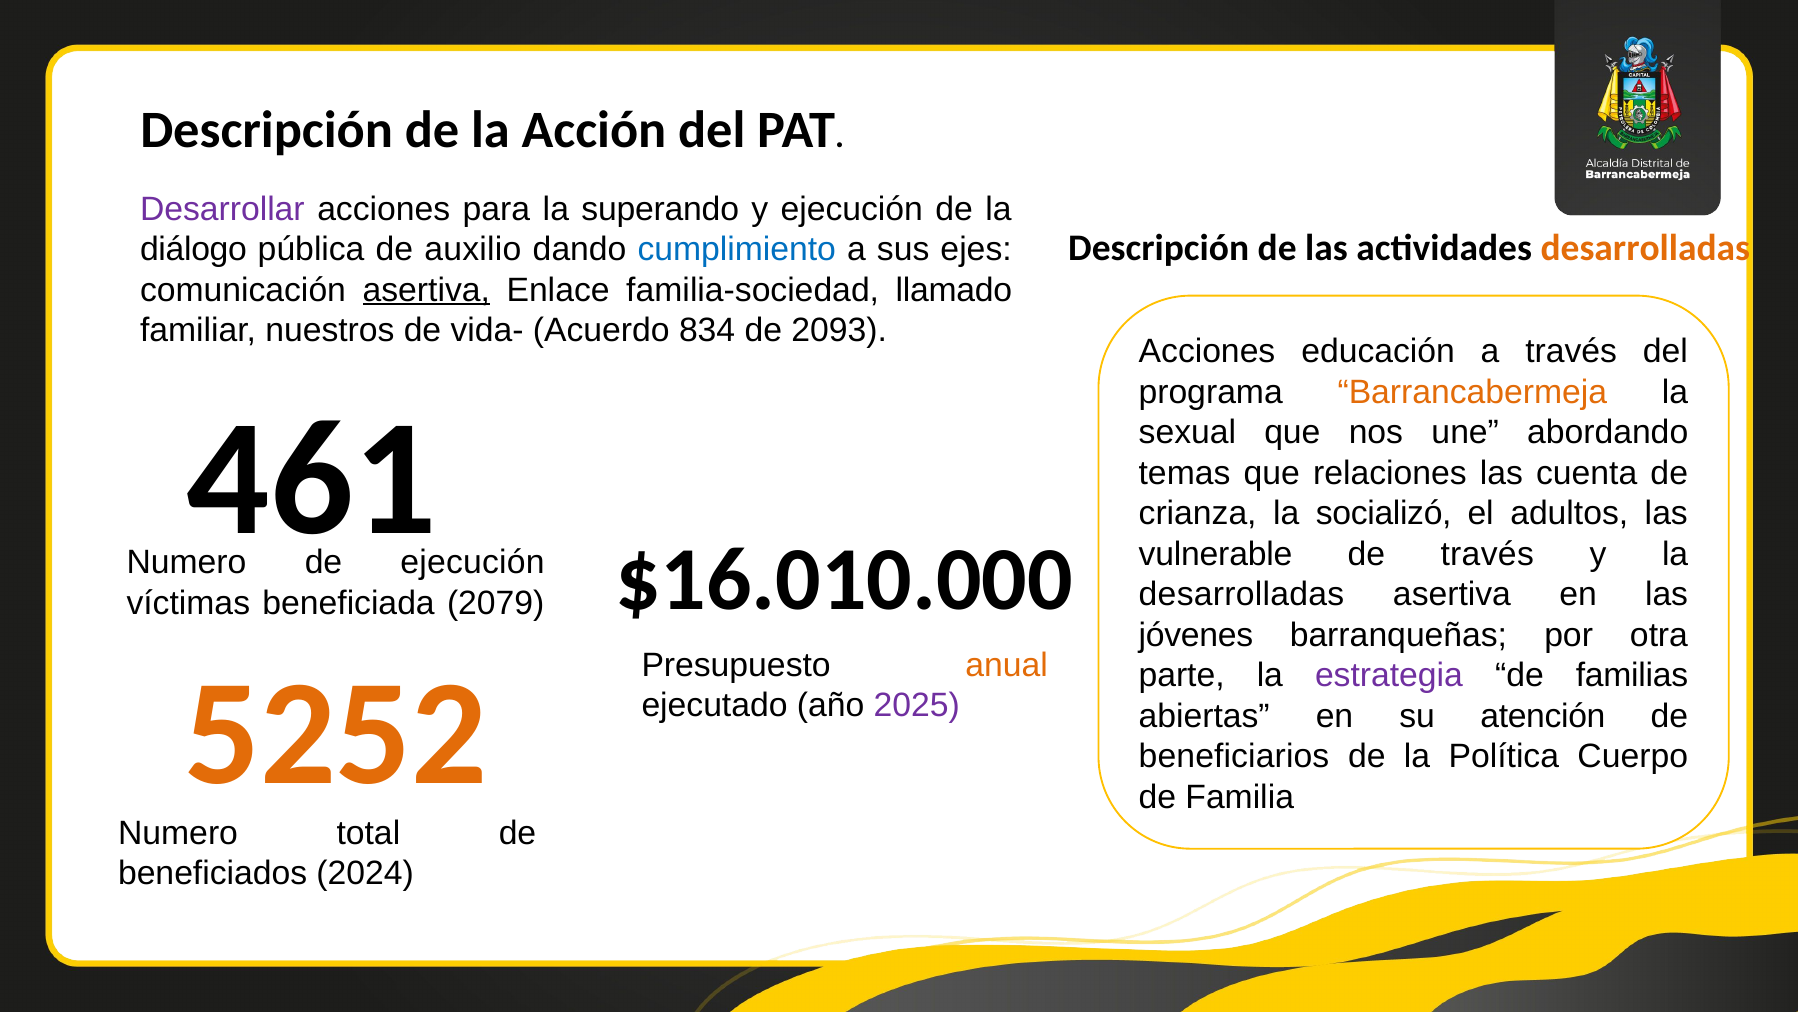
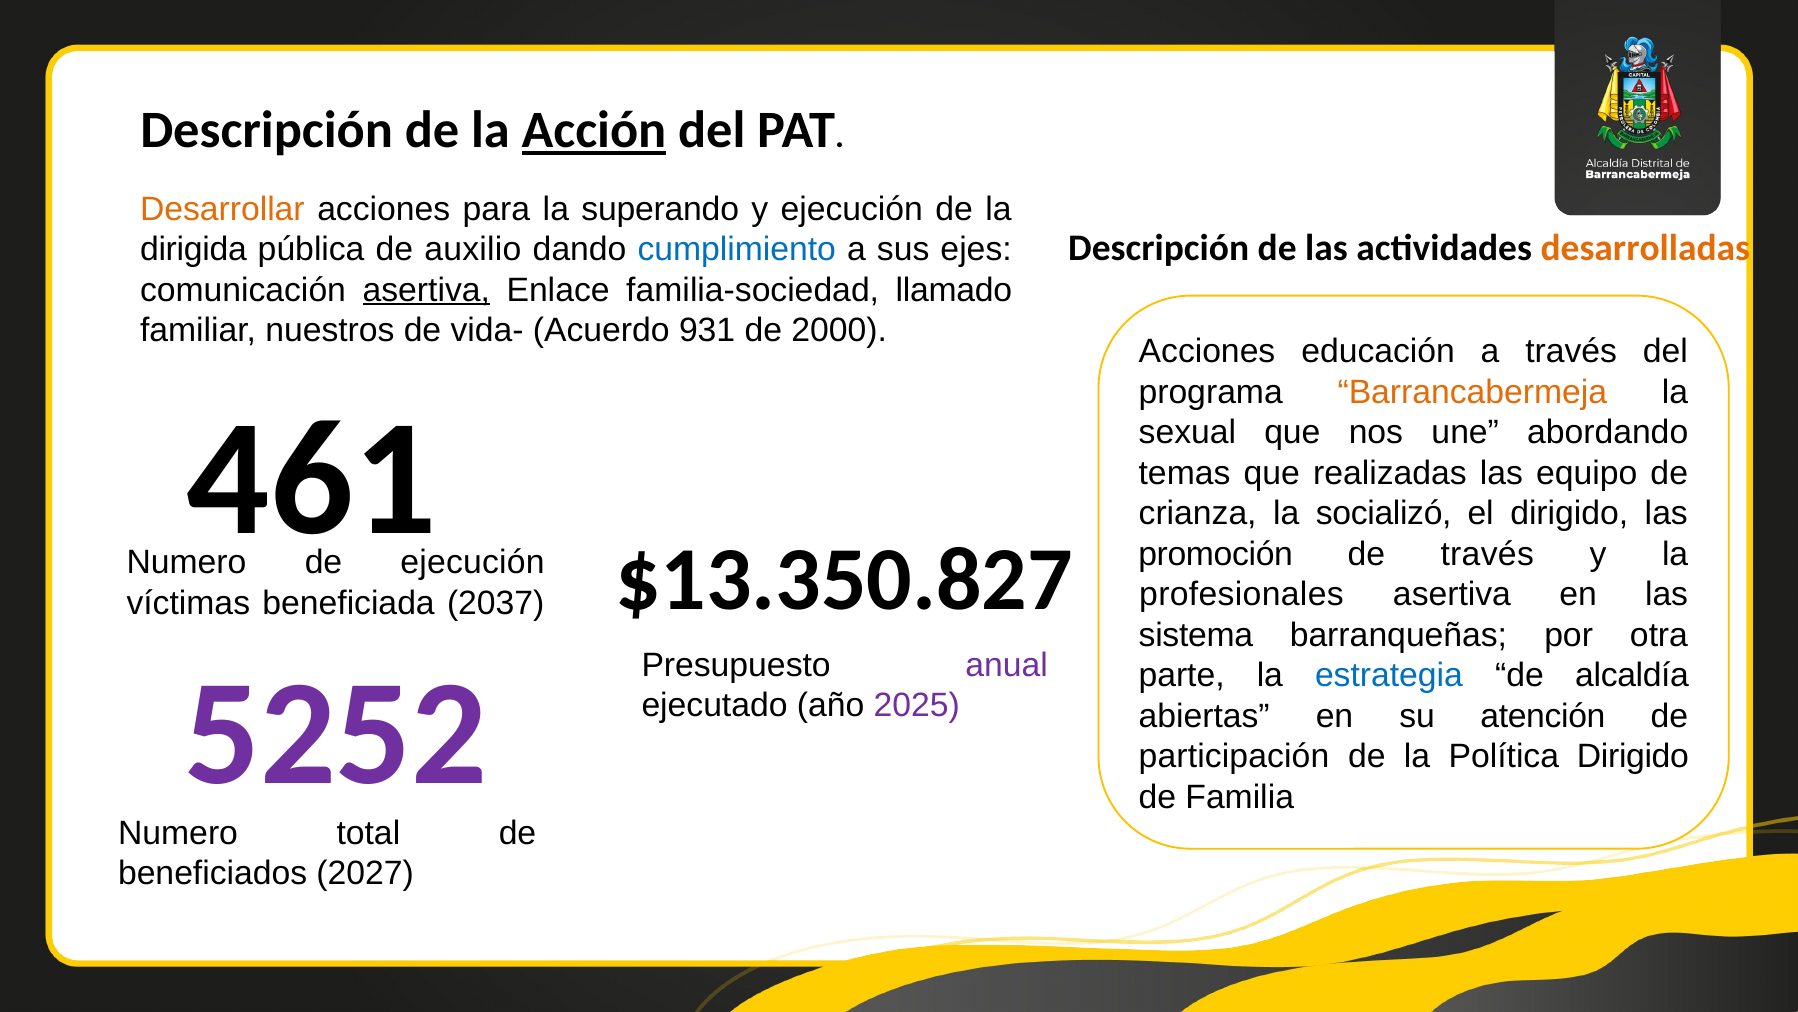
Acción underline: none -> present
Desarrollar colour: purple -> orange
diálogo: diálogo -> dirigida
834: 834 -> 931
2093: 2093 -> 2000
relaciones: relaciones -> realizadas
cuenta: cuenta -> equipo
el adultos: adultos -> dirigido
vulnerable: vulnerable -> promoción
$16.010.000: $16.010.000 -> $13.350.827
desarrolladas at (1242, 594): desarrolladas -> profesionales
2079: 2079 -> 2037
jóvenes: jóvenes -> sistema
anual colour: orange -> purple
estrategia colour: purple -> blue
familias: familias -> alcaldía
5252 colour: orange -> purple
beneficiarios: beneficiarios -> participación
Política Cuerpo: Cuerpo -> Dirigido
2024: 2024 -> 2027
